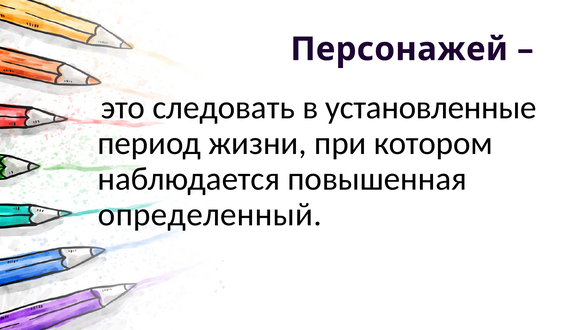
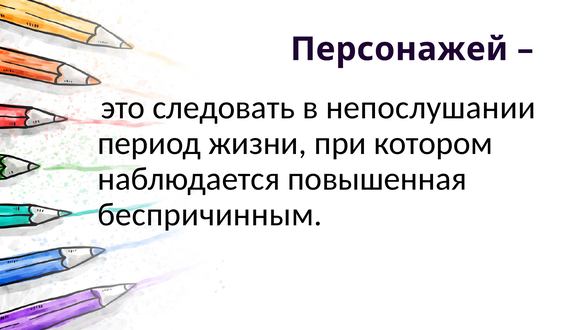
установленные: установленные -> непослушании
определенный: определенный -> беспричинным
